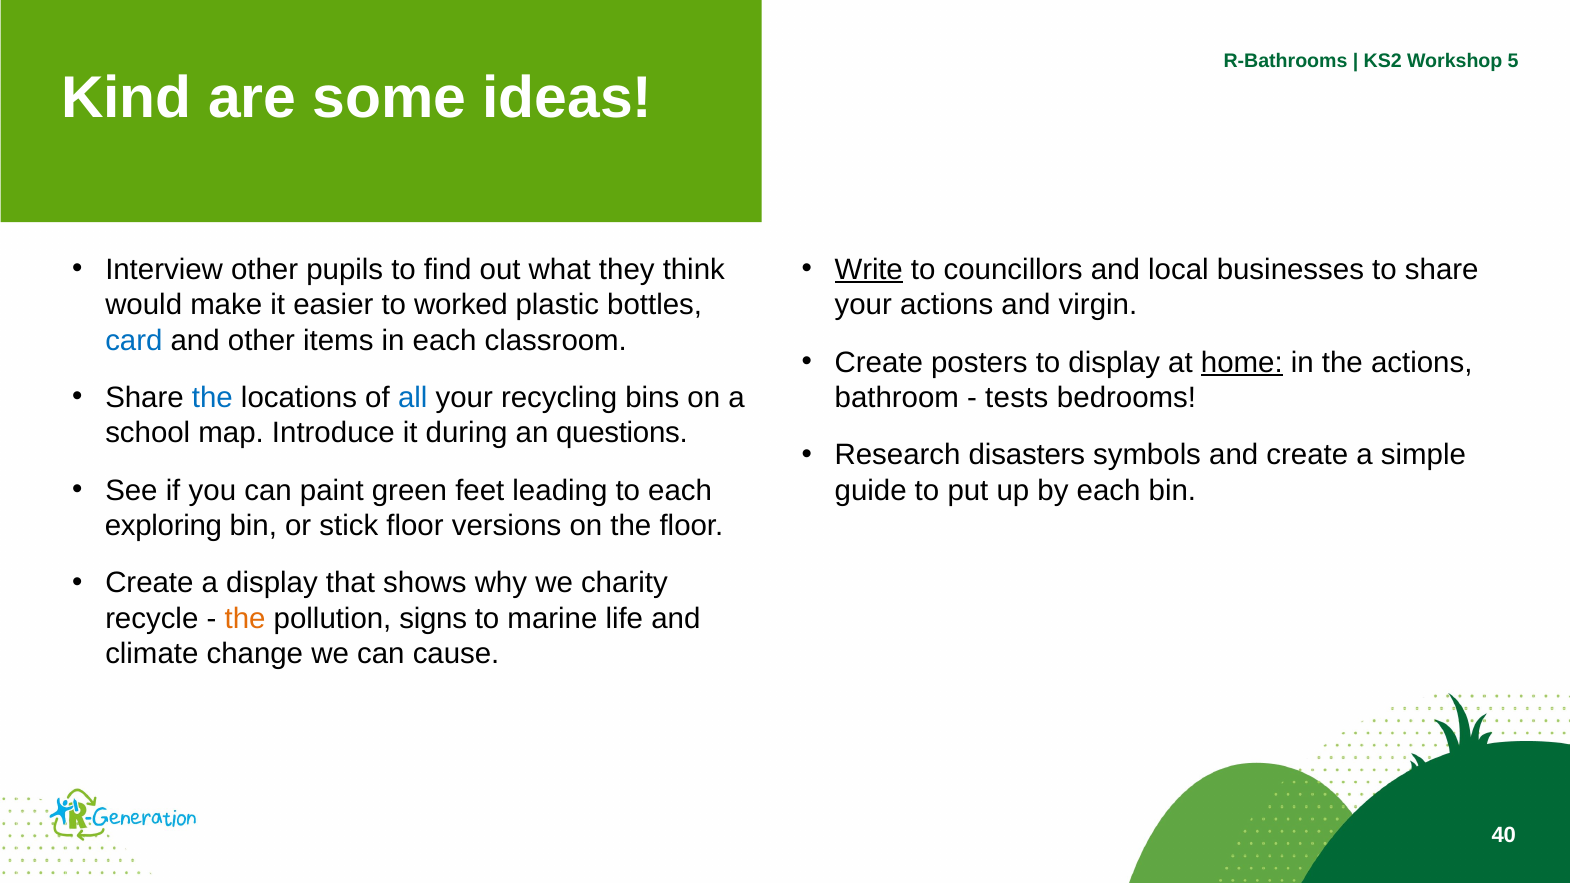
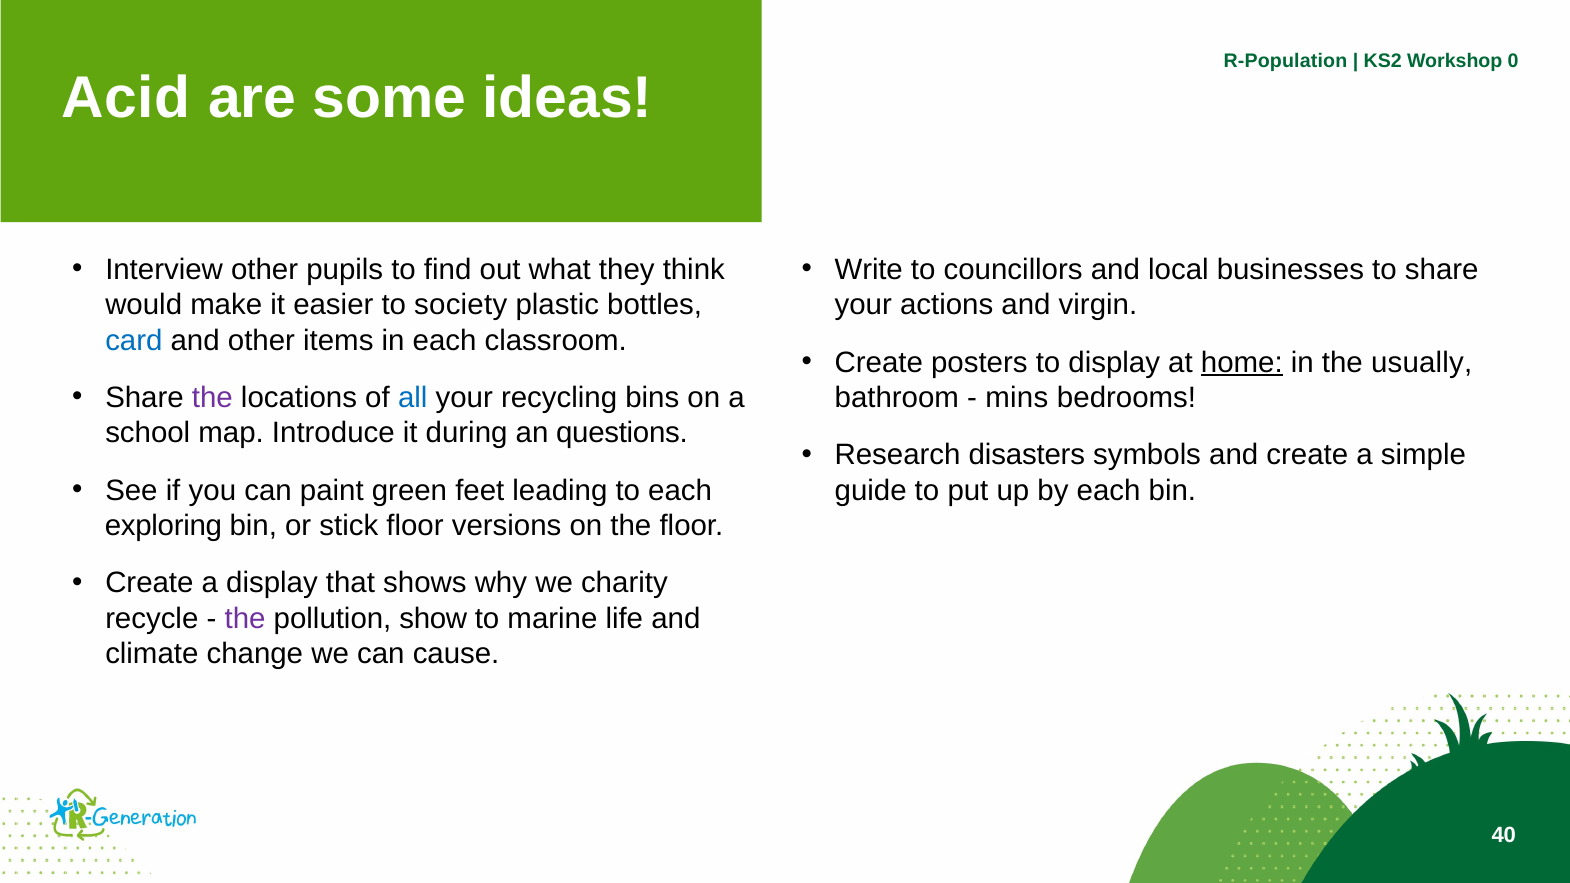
R-Bathrooms: R-Bathrooms -> R-Population
5: 5 -> 0
Kind: Kind -> Acid
Write underline: present -> none
worked: worked -> society
the actions: actions -> usually
the at (212, 398) colour: blue -> purple
tests: tests -> mins
the at (245, 619) colour: orange -> purple
signs: signs -> show
